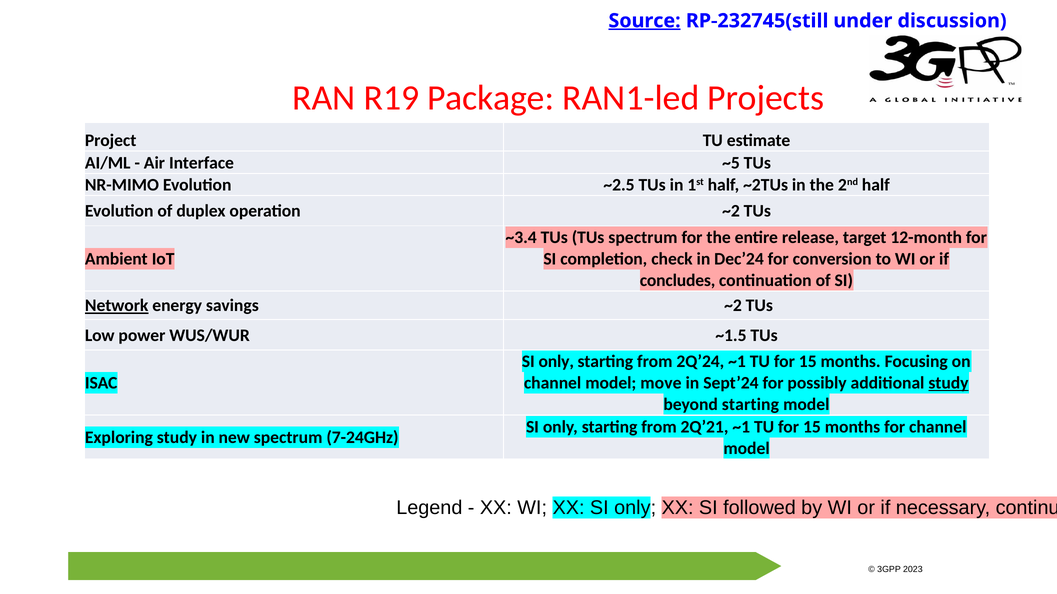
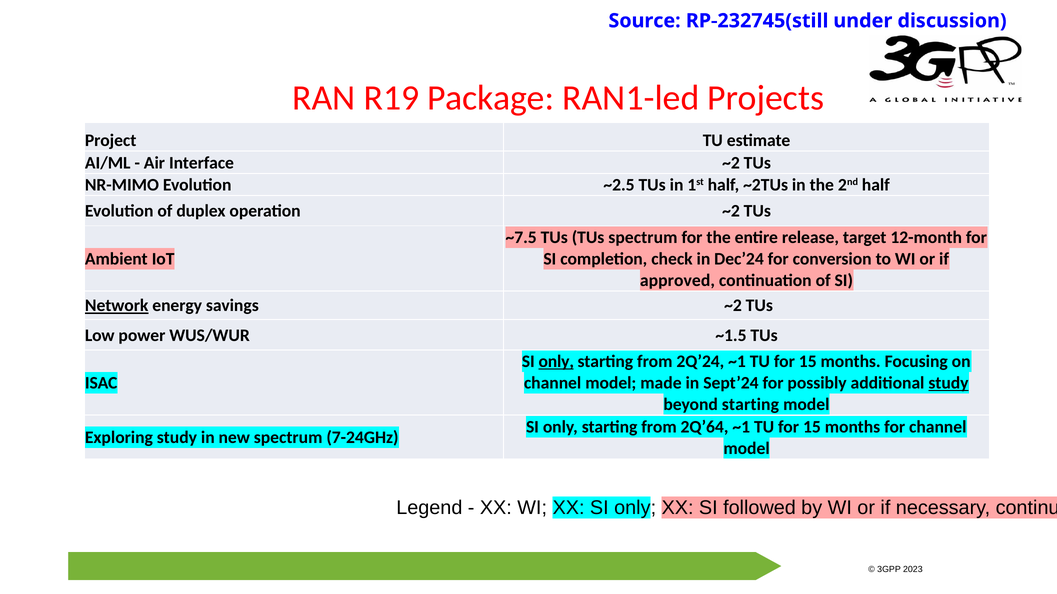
Source underline: present -> none
Interface ~5: ~5 -> ~2
~3.4: ~3.4 -> ~7.5
concludes: concludes -> approved
only at (556, 362) underline: none -> present
move: move -> made
2Q’21: 2Q’21 -> 2Q’64
